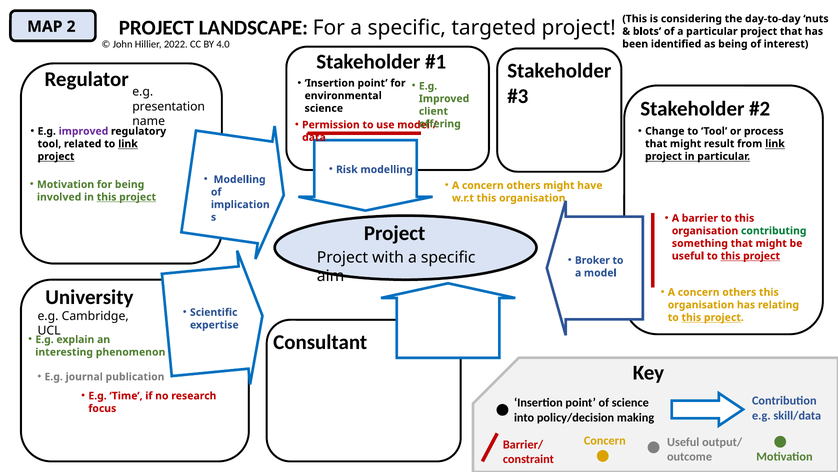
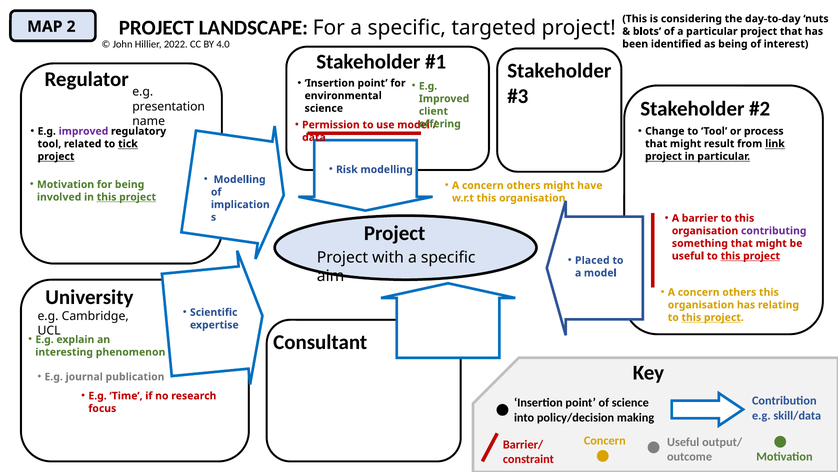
to link: link -> tick
contributing colour: green -> purple
Broker: Broker -> Placed
